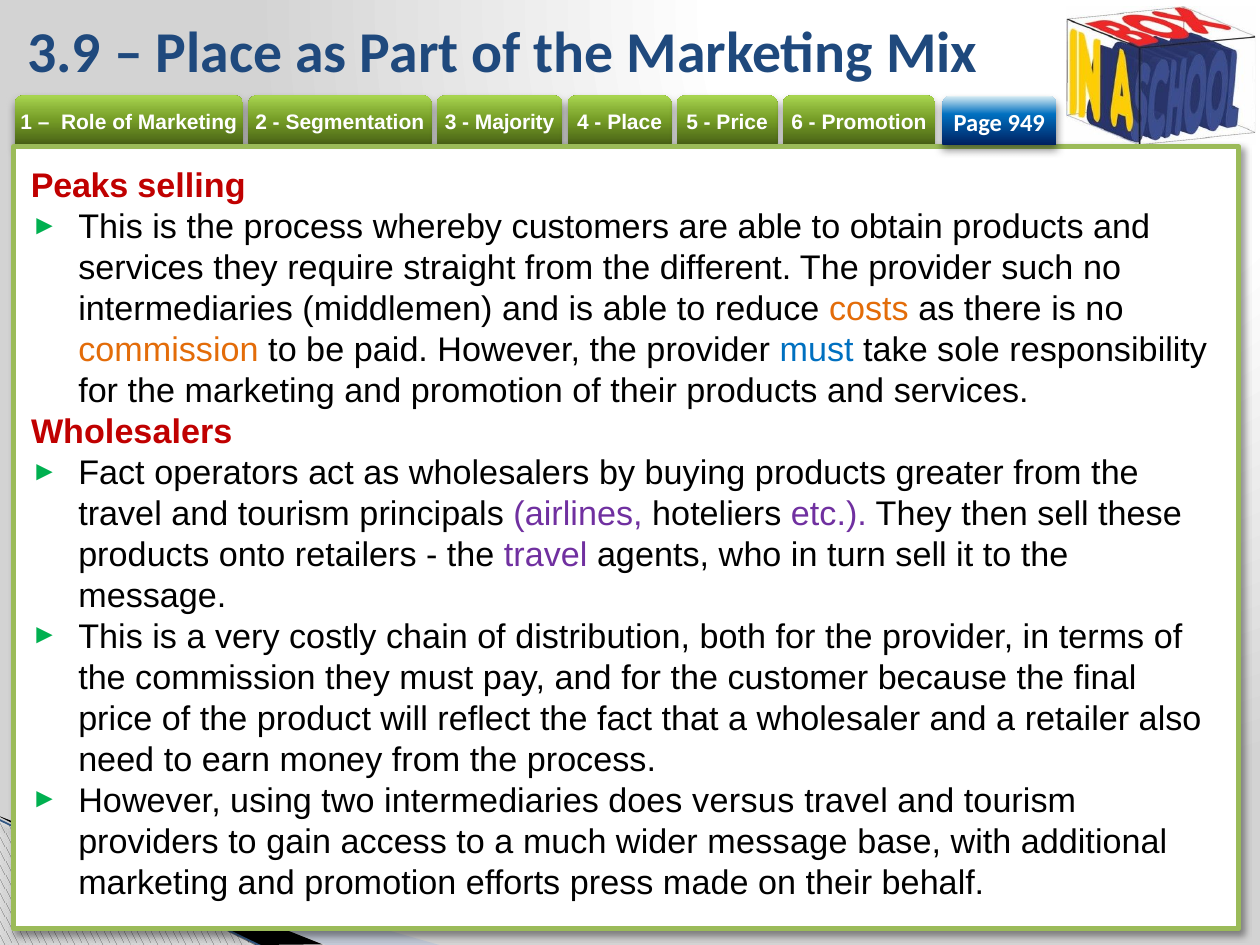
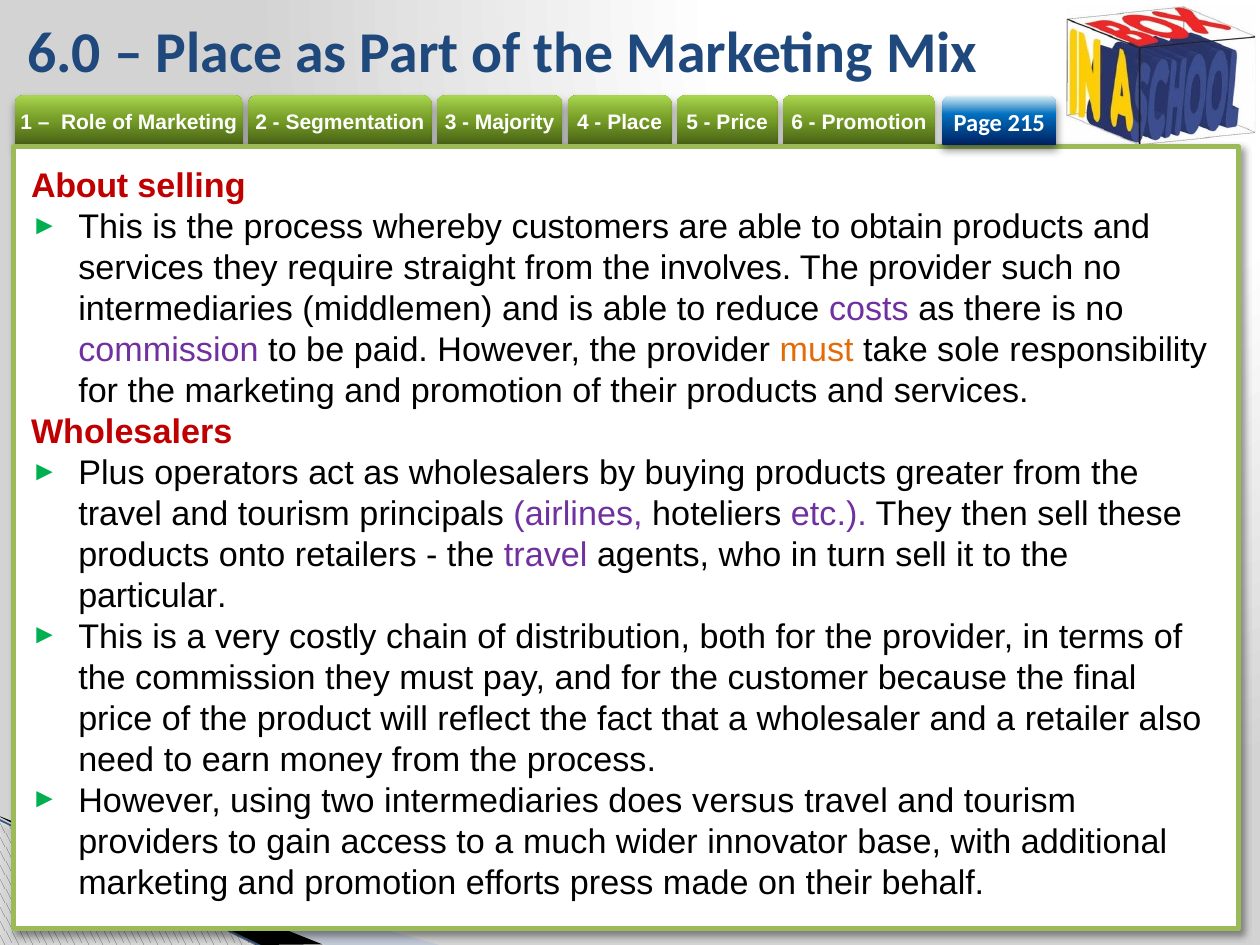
3.9: 3.9 -> 6.0
949: 949 -> 215
Peaks: Peaks -> About
different: different -> involves
costs colour: orange -> purple
commission at (168, 350) colour: orange -> purple
must at (817, 350) colour: blue -> orange
Fact at (112, 473): Fact -> Plus
message at (152, 596): message -> particular
wider message: message -> innovator
